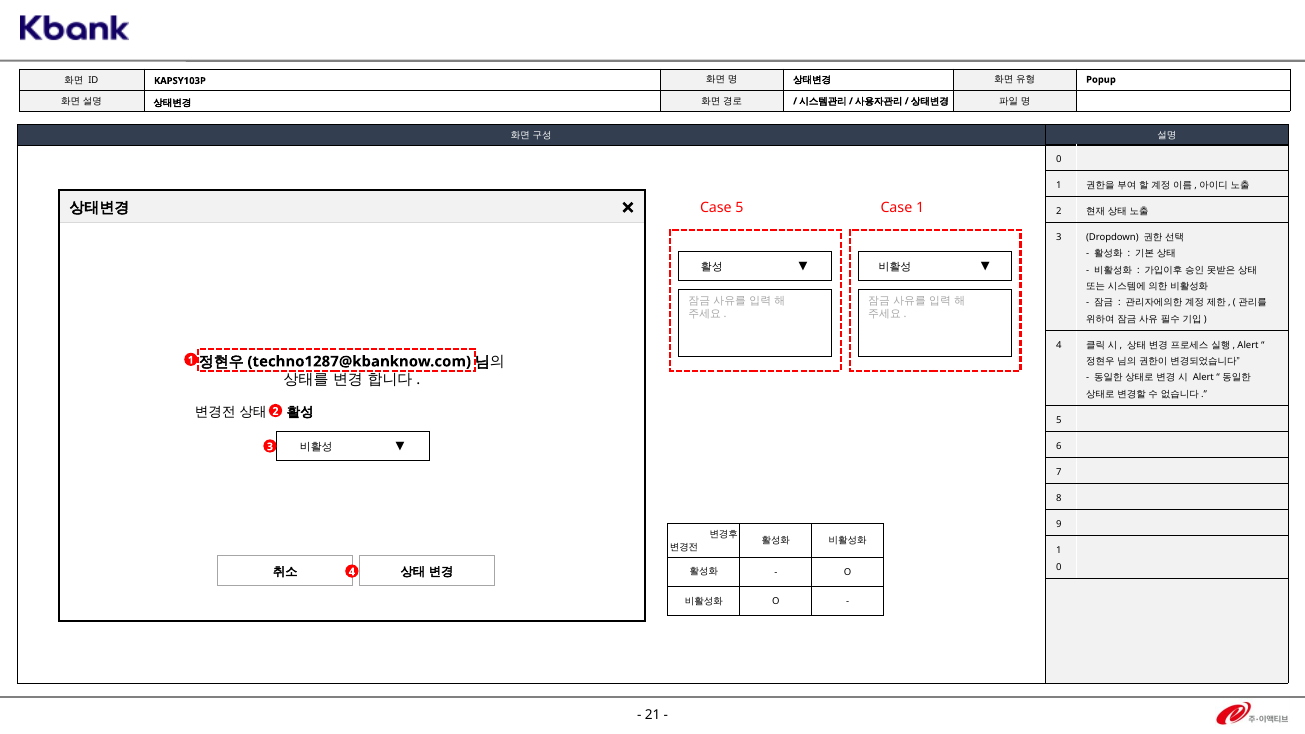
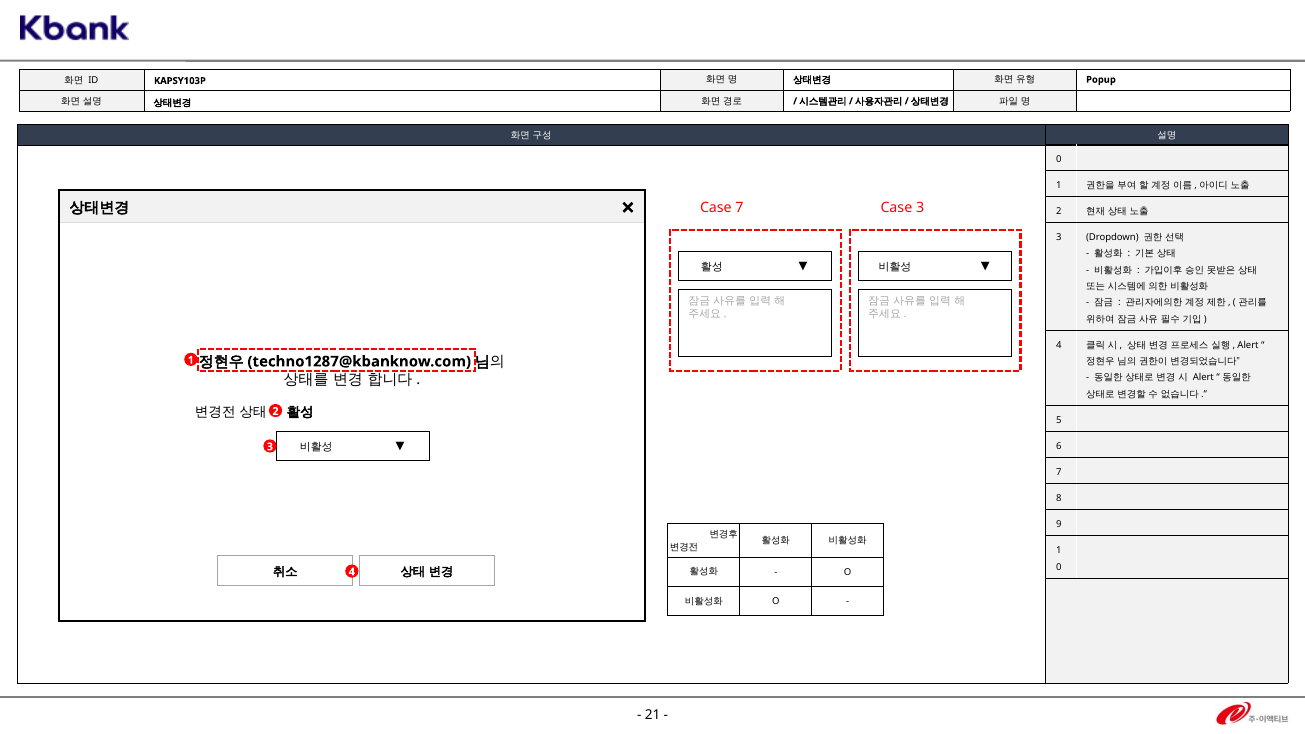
Case 5: 5 -> 7
Case 1: 1 -> 3
